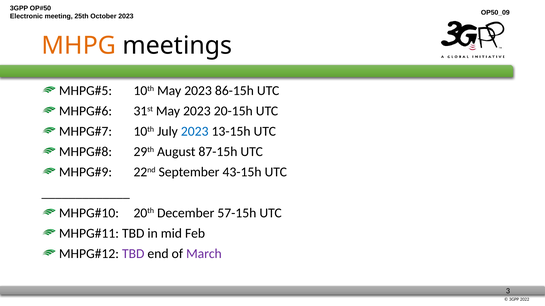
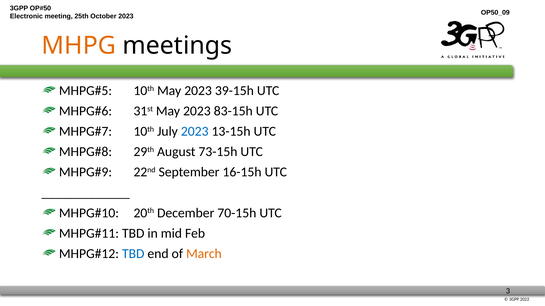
86-15h: 86-15h -> 39-15h
20-15h: 20-15h -> 83-15h
87-15h: 87-15h -> 73-15h
43-15h: 43-15h -> 16-15h
57-15h: 57-15h -> 70-15h
TBD at (133, 254) colour: purple -> blue
March colour: purple -> orange
